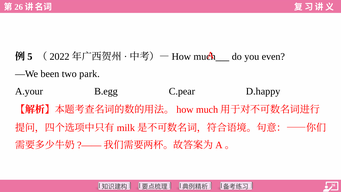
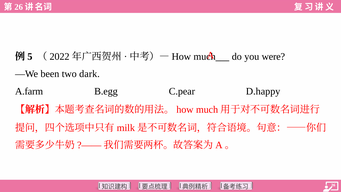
even: even -> were
park: park -> dark
A.your: A.your -> A.farm
